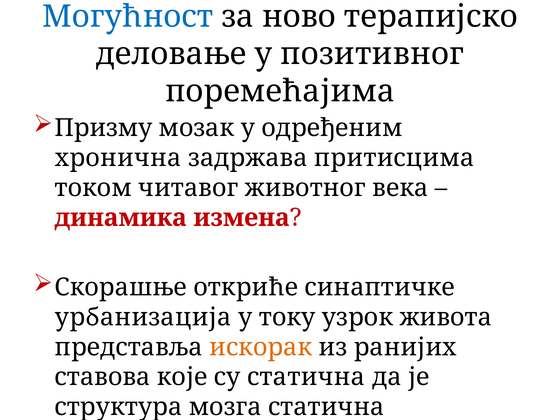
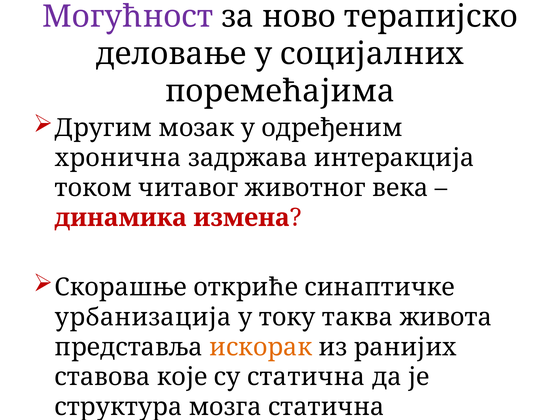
Могућност colour: blue -> purple
позитивног: позитивног -> социјалних
Призму: Призму -> Другим
притисцима: притисцима -> интеракција
узрок: узрок -> таква
